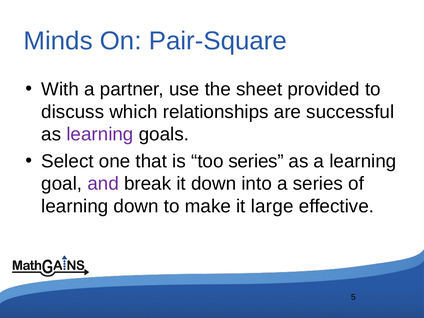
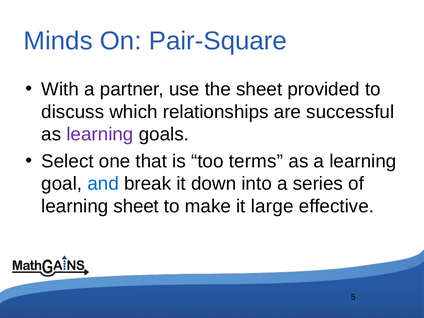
too series: series -> terms
and colour: purple -> blue
learning down: down -> sheet
